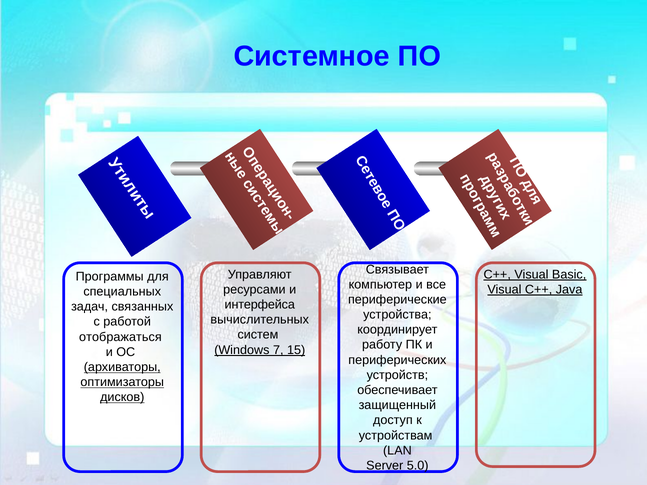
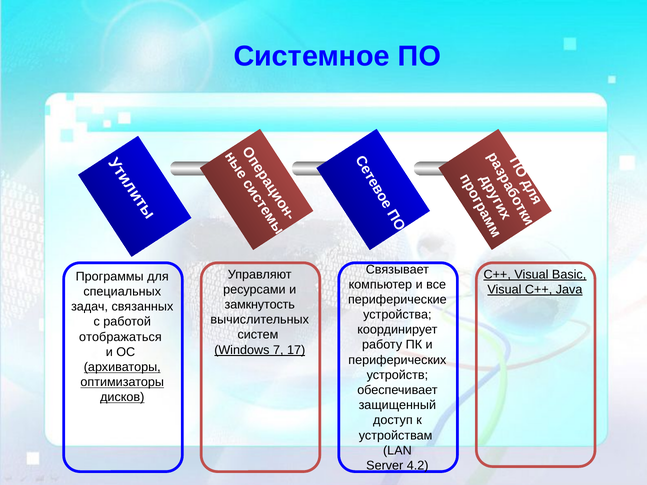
интерфейса: интерфейса -> замкнутость
15: 15 -> 17
5.0: 5.0 -> 4.2
